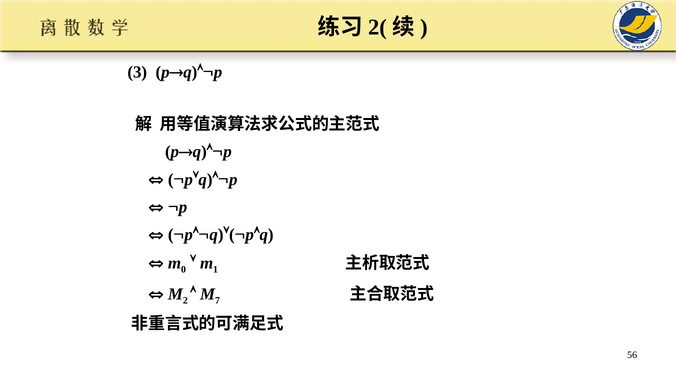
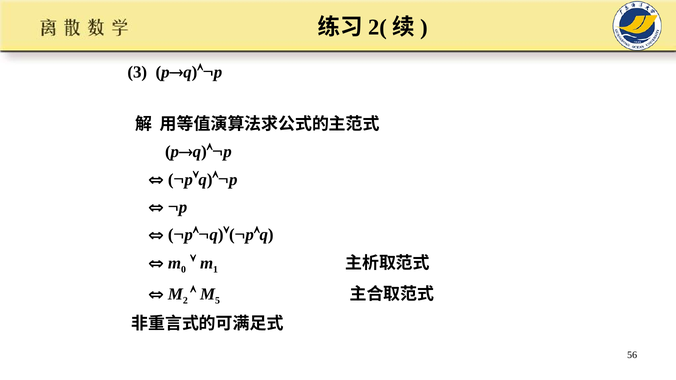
7: 7 -> 5
